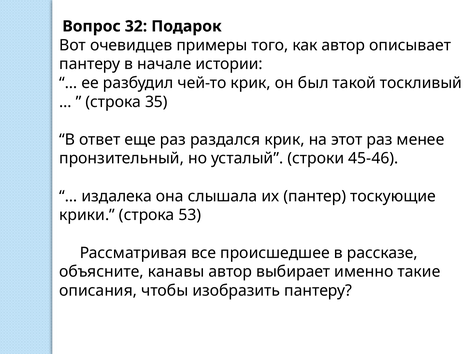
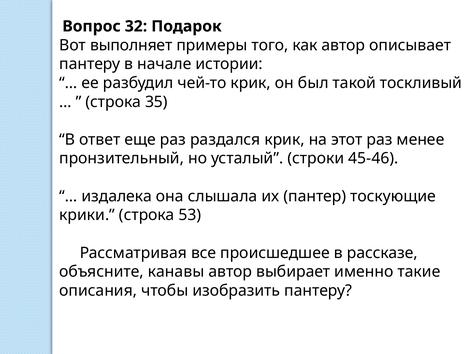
очевидцев: очевидцев -> выполняет
